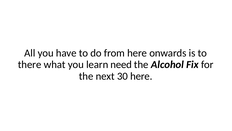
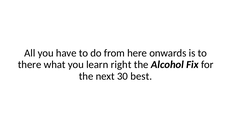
need: need -> right
30 here: here -> best
